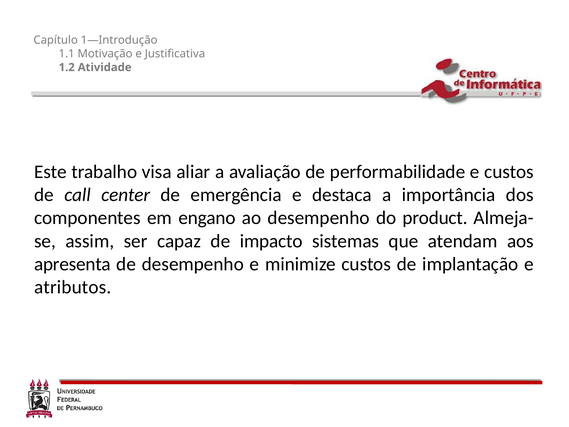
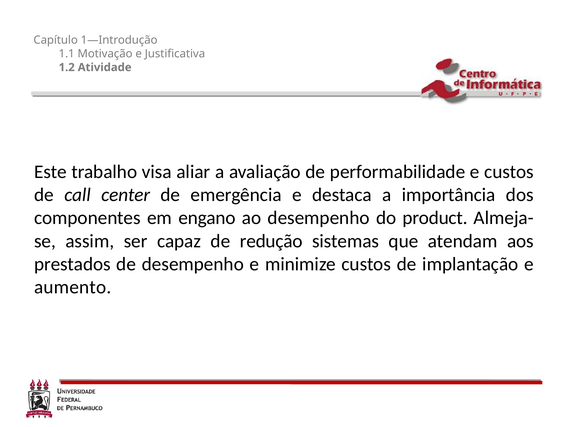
impacto: impacto -> redução
apresenta: apresenta -> prestados
atributos: atributos -> aumento
